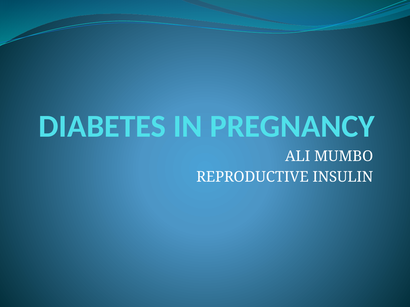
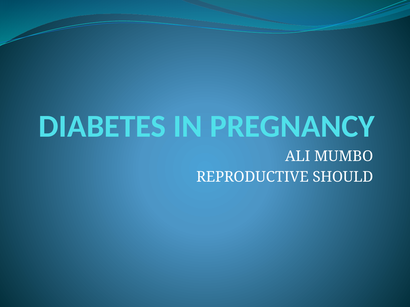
INSULIN: INSULIN -> SHOULD
